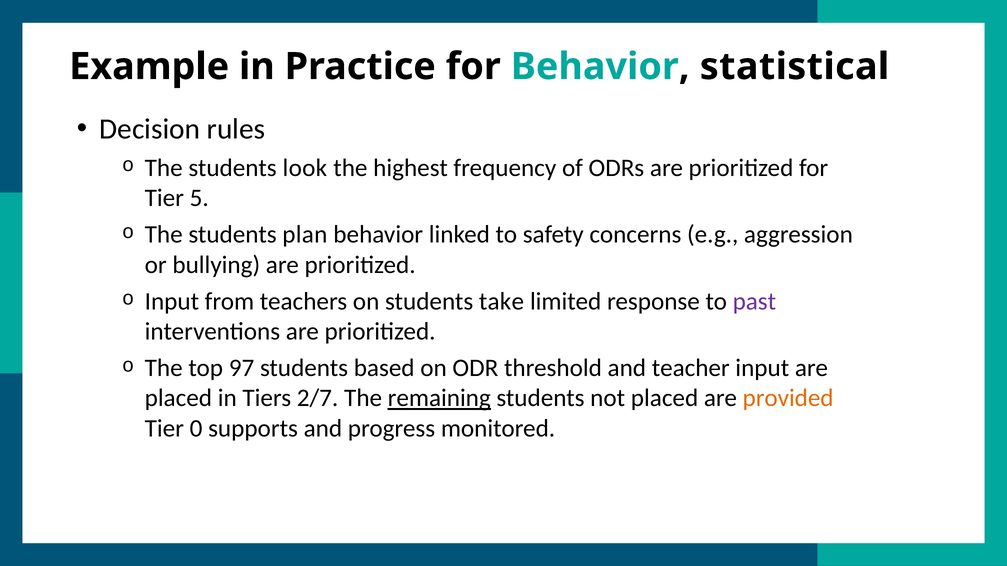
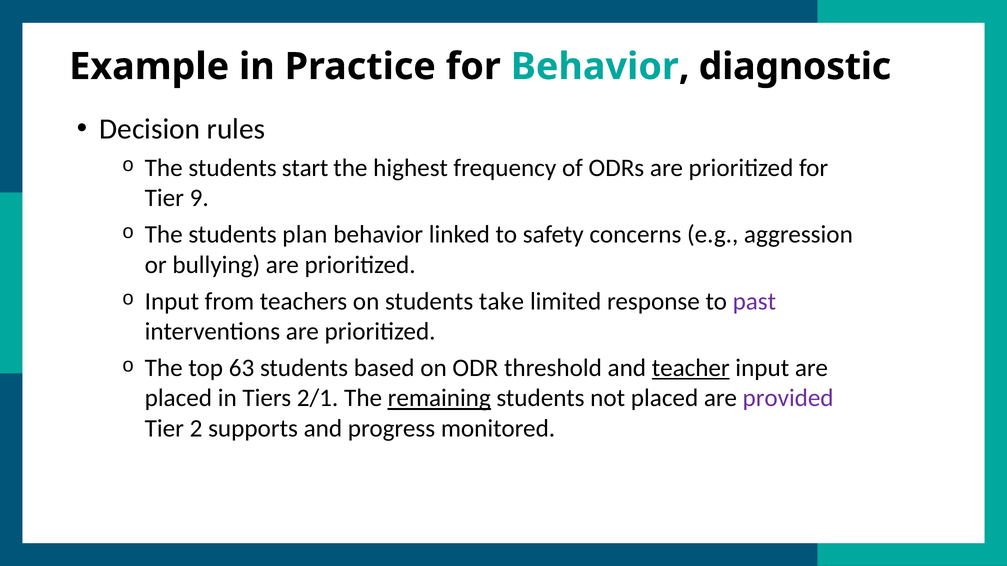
statistical: statistical -> diagnostic
look: look -> start
5: 5 -> 9
97: 97 -> 63
teacher underline: none -> present
2/7: 2/7 -> 2/1
provided colour: orange -> purple
0: 0 -> 2
